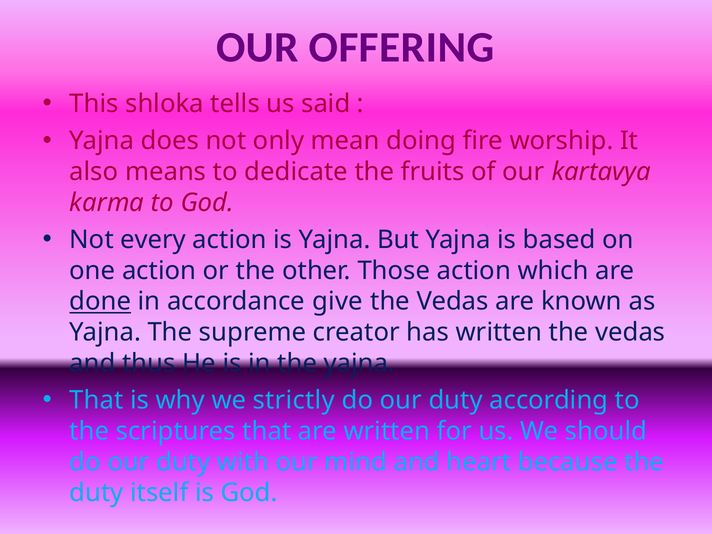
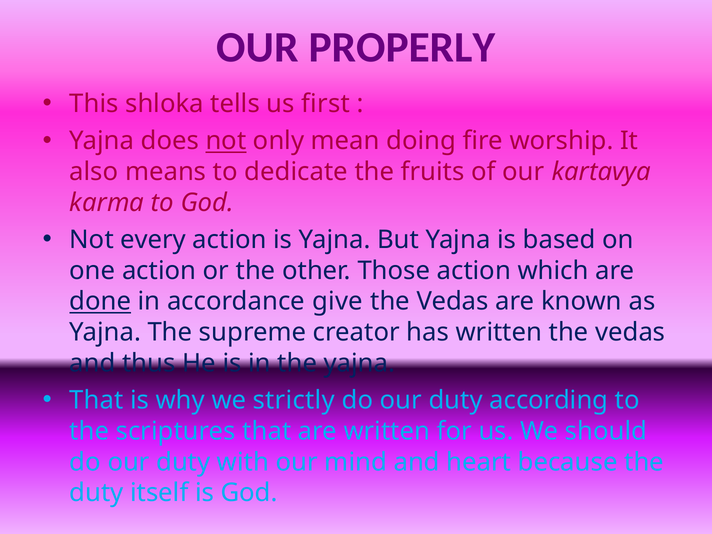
OFFERING: OFFERING -> PROPERLY
said: said -> first
not at (226, 141) underline: none -> present
